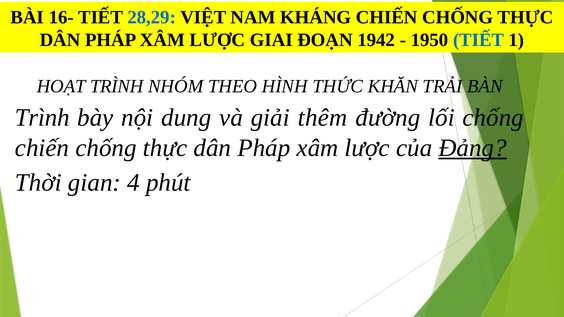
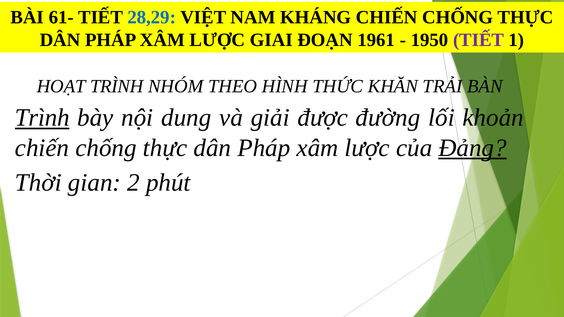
16-: 16- -> 61-
1942: 1942 -> 1961
TIẾT at (479, 40) colour: blue -> purple
Trình at (42, 118) underline: none -> present
thêm: thêm -> được
lối chống: chống -> khoản
4: 4 -> 2
